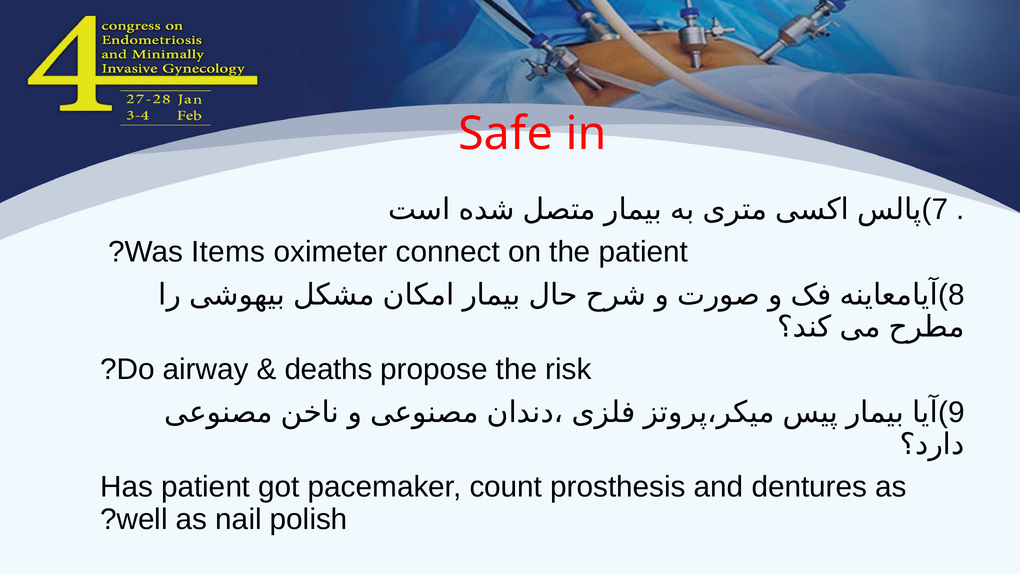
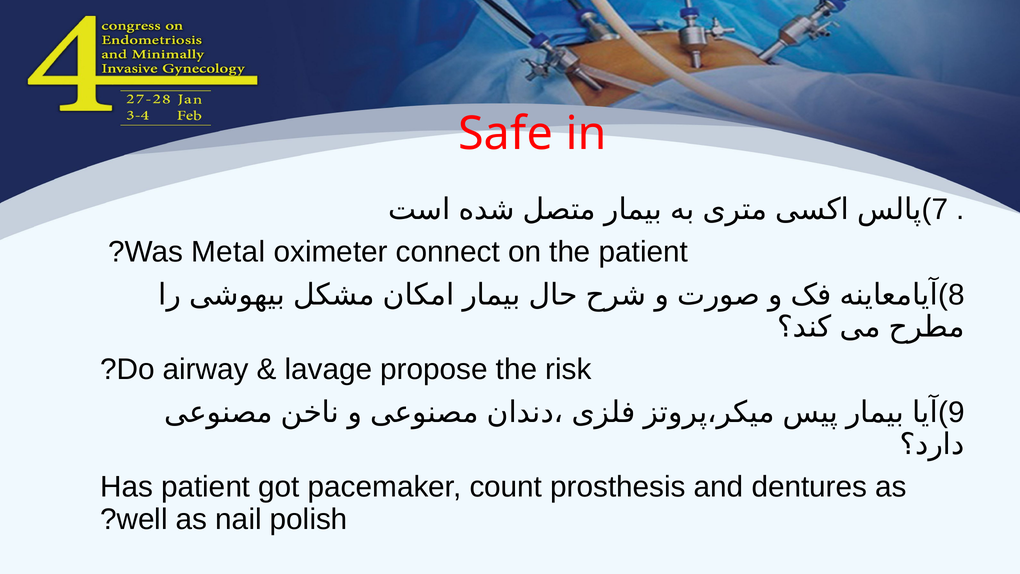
Items: Items -> Metal
deaths: deaths -> lavage
